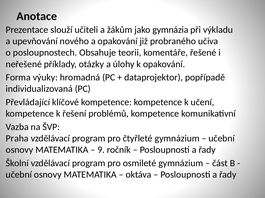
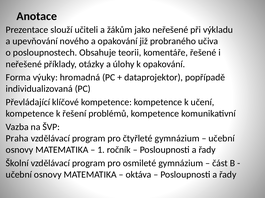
jako gymnázia: gymnázia -> neřešené
9: 9 -> 1
